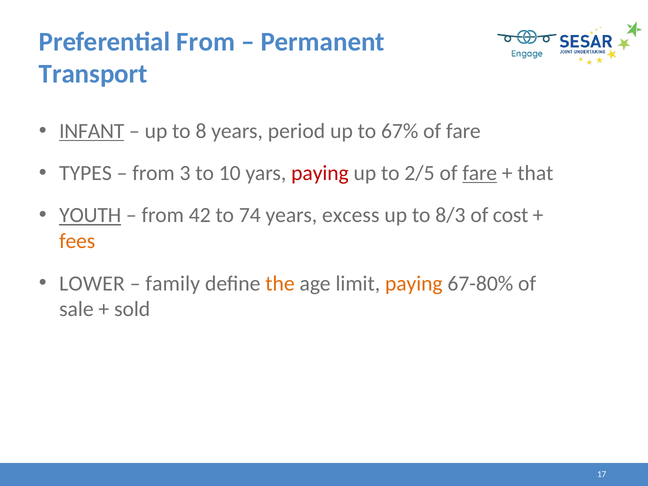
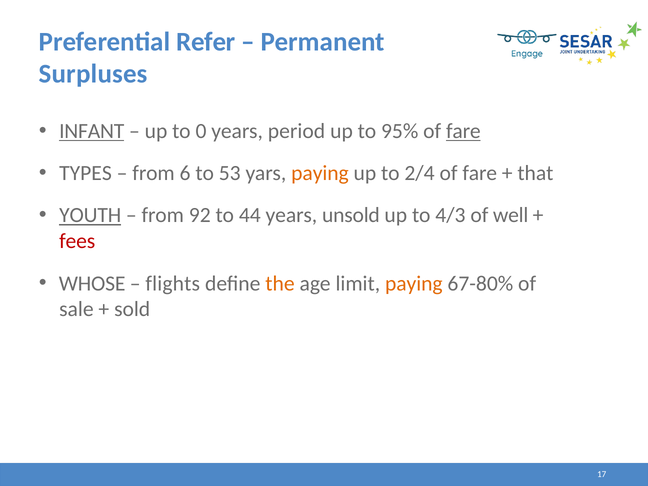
Preferential From: From -> Refer
Transport: Transport -> Surpluses
8: 8 -> 0
67%: 67% -> 95%
fare at (463, 131) underline: none -> present
3: 3 -> 6
10: 10 -> 53
paying at (320, 173) colour: red -> orange
2/5: 2/5 -> 2/4
fare at (480, 173) underline: present -> none
42: 42 -> 92
74: 74 -> 44
excess: excess -> unsold
8/3: 8/3 -> 4/3
cost: cost -> well
fees colour: orange -> red
LOWER: LOWER -> WHOSE
family: family -> flights
